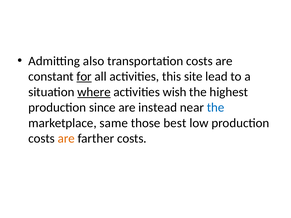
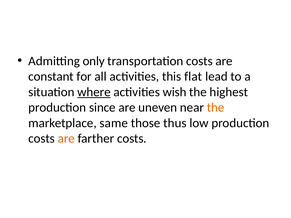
also: also -> only
for underline: present -> none
site: site -> flat
instead: instead -> uneven
the at (216, 108) colour: blue -> orange
best: best -> thus
